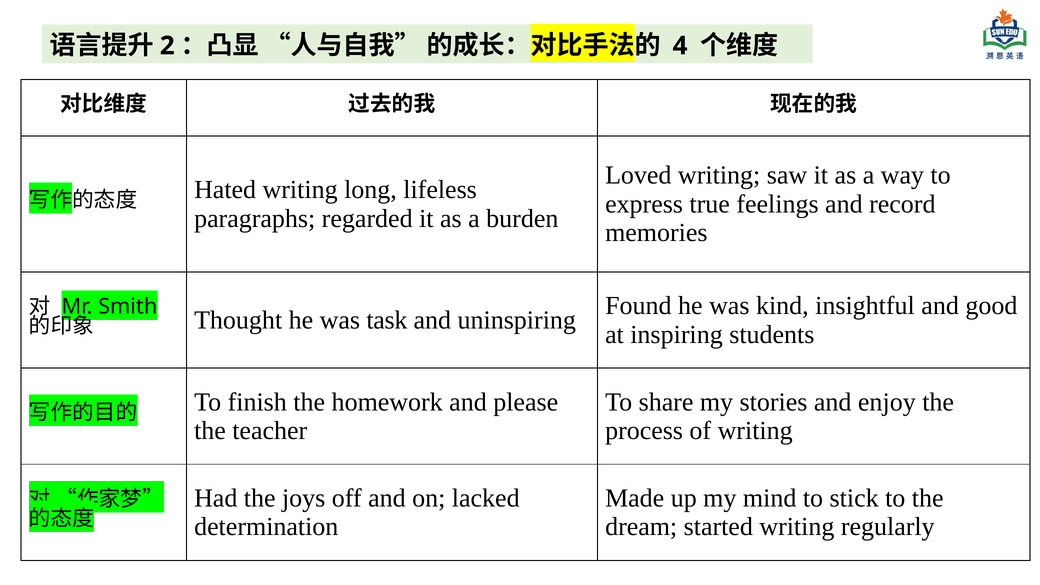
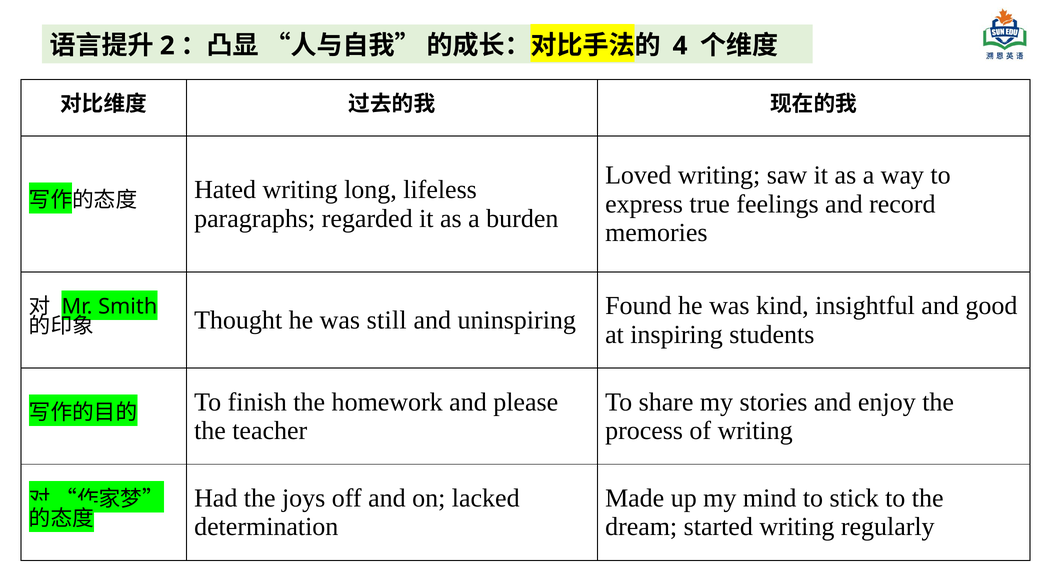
task: task -> still
